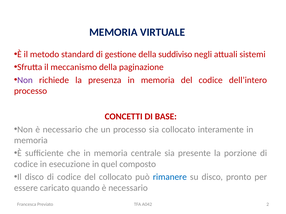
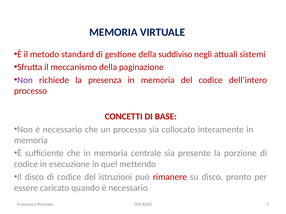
composto: composto -> mettendo
del collocato: collocato -> istruzioni
rimanere colour: blue -> red
